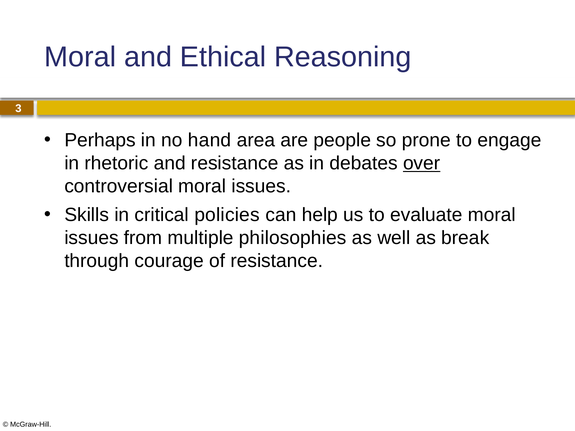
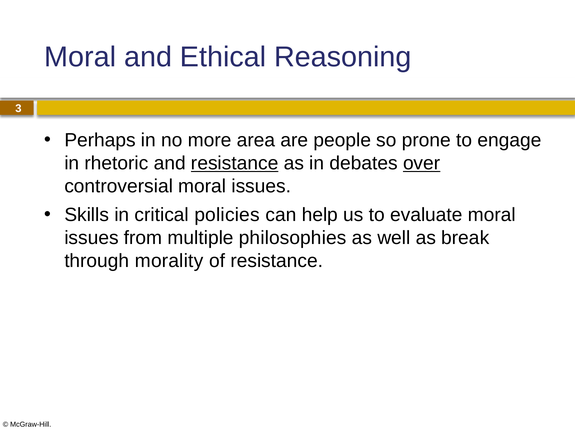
hand: hand -> more
resistance at (235, 163) underline: none -> present
courage: courage -> morality
